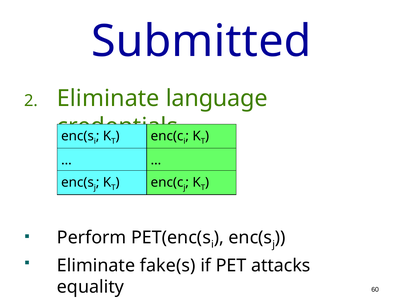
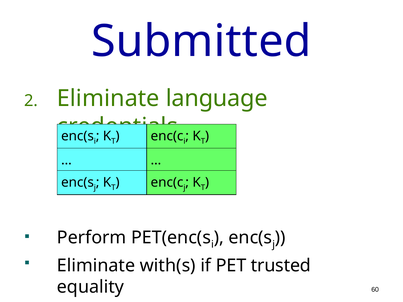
fake(s: fake(s -> with(s
attacks: attacks -> trusted
